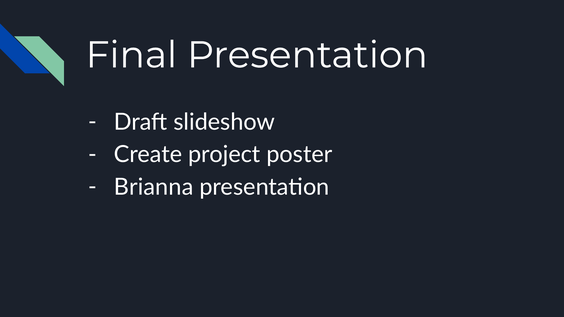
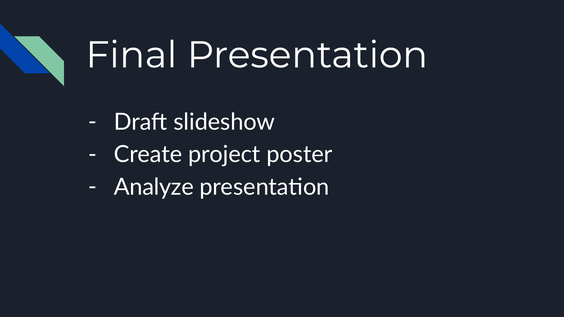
Brianna: Brianna -> Analyze
